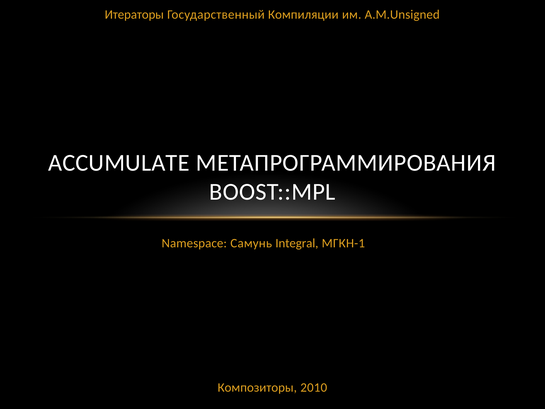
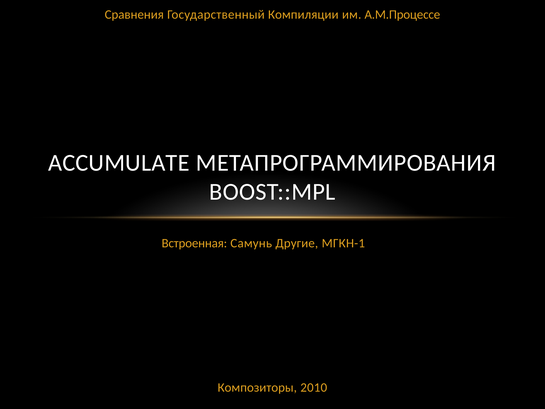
Итераторы: Итераторы -> Сравнения
А.М.Unsigned: А.М.Unsigned -> А.М.Процессе
Namespace: Namespace -> Встроенная
Integral: Integral -> Другие
